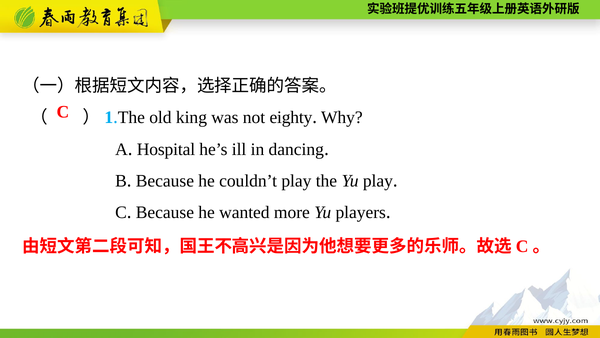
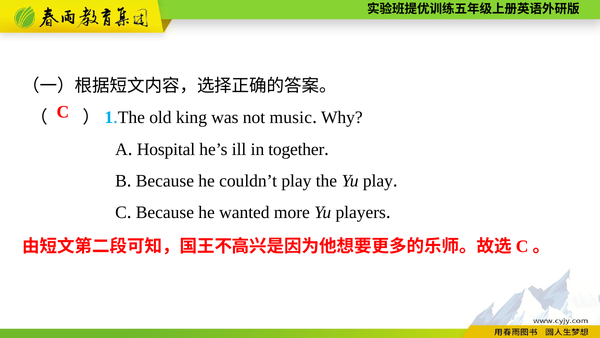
eighty: eighty -> music
dancing: dancing -> together
